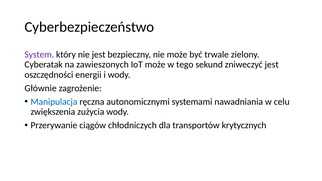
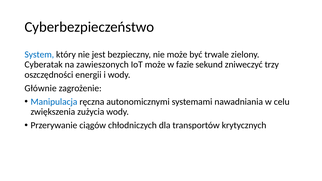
System colour: purple -> blue
tego: tego -> fazie
zniweczyć jest: jest -> trzy
